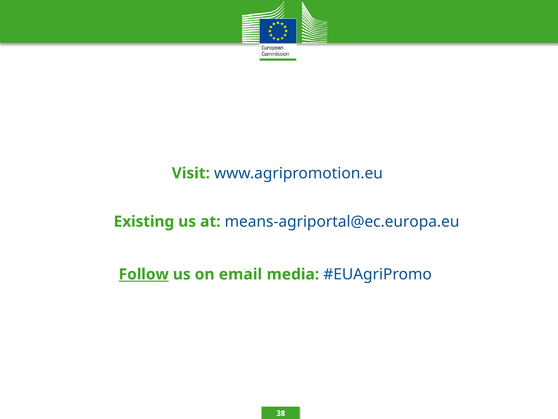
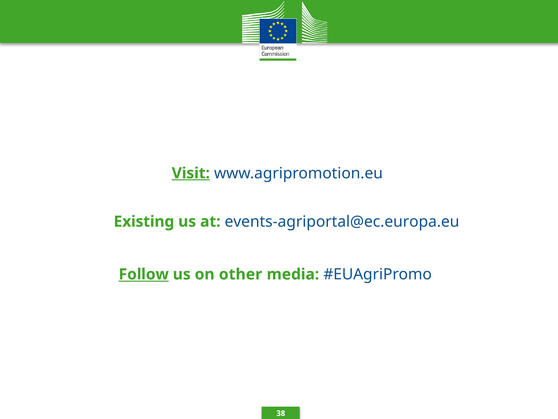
Visit underline: none -> present
means-agriportal@ec.europa.eu: means-agriportal@ec.europa.eu -> events-agriportal@ec.europa.eu
email: email -> other
